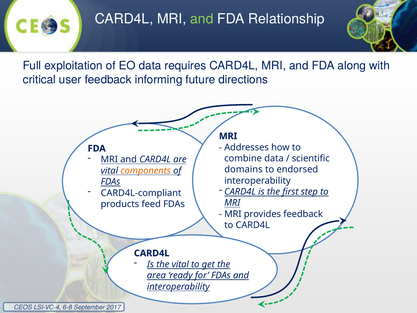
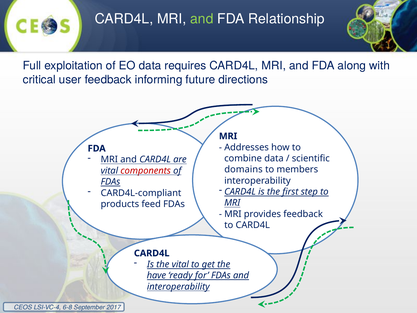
endorsed: endorsed -> members
components colour: orange -> red
area: area -> have
